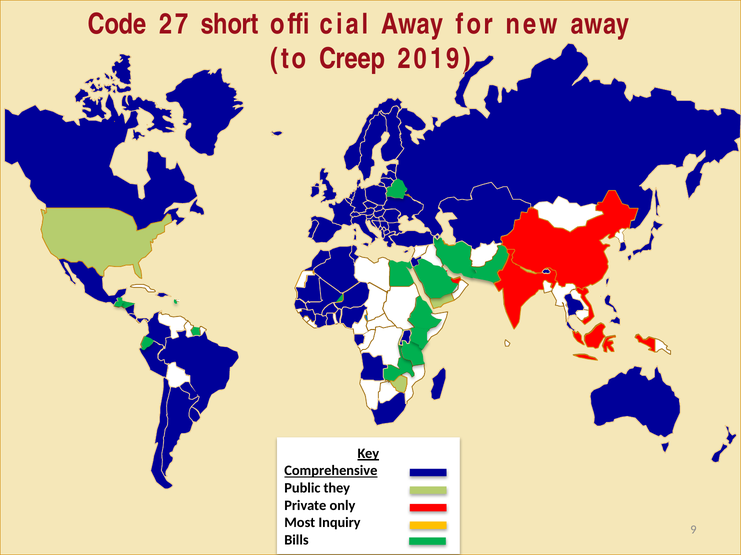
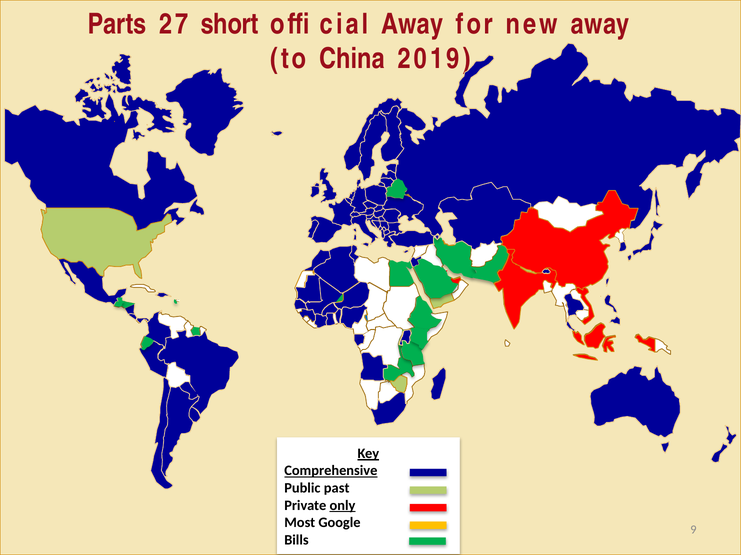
Code: Code -> Parts
Creep: Creep -> China
they: they -> past
only underline: none -> present
Inquiry: Inquiry -> Google
